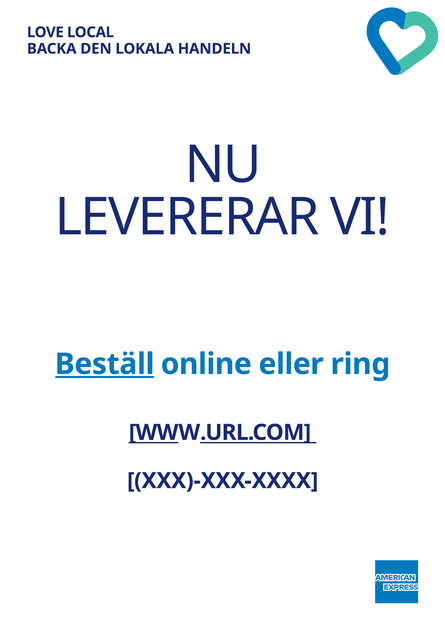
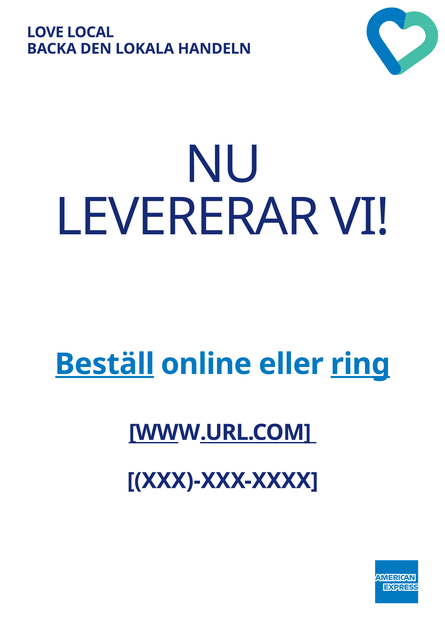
ring underline: none -> present
